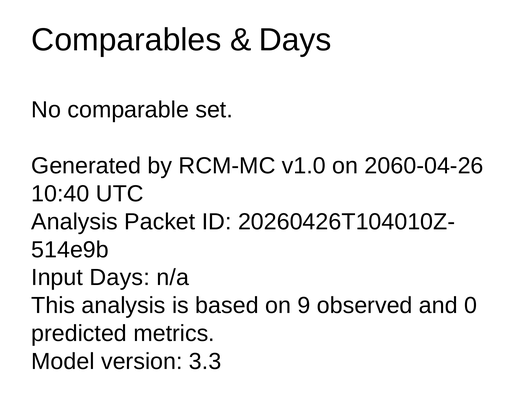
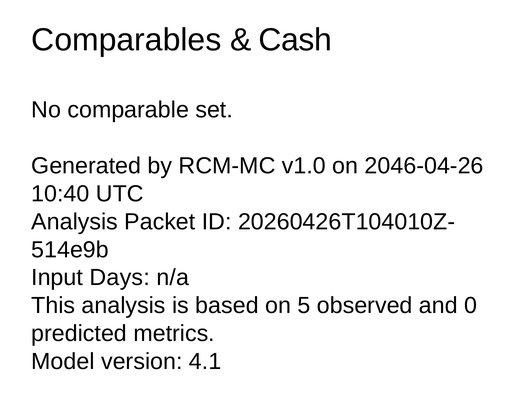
Days at (295, 40): Days -> Cash
2060-04-26: 2060-04-26 -> 2046-04-26
9: 9 -> 5
3.3: 3.3 -> 4.1
